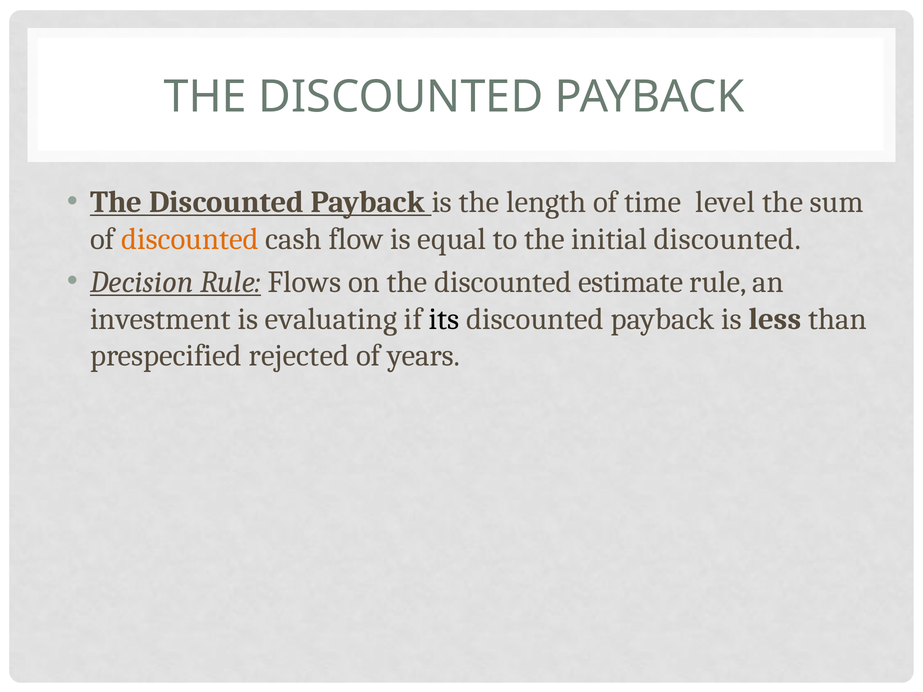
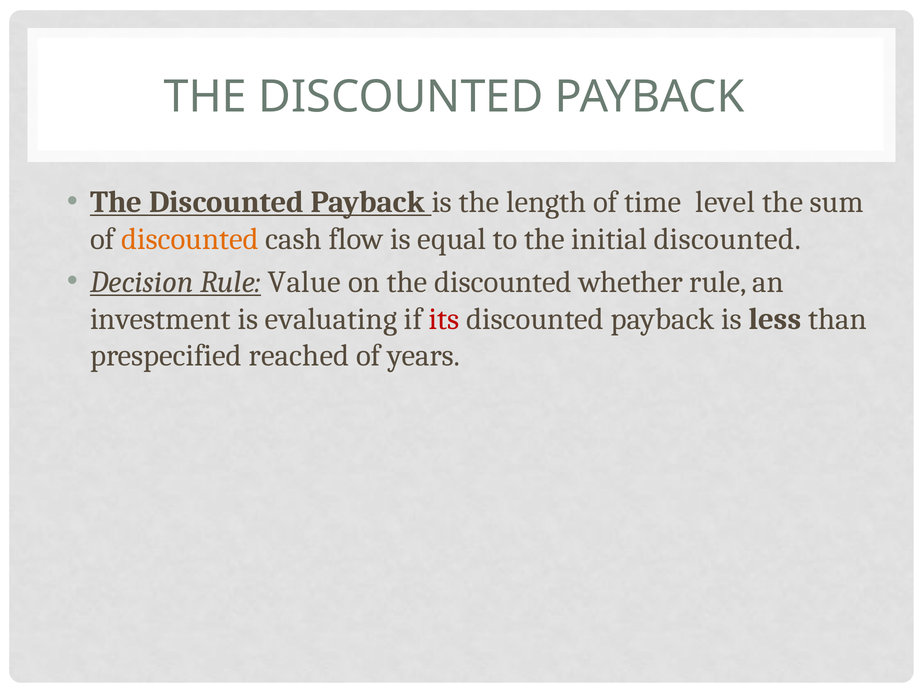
Flows: Flows -> Value
estimate: estimate -> whether
its colour: black -> red
rejected: rejected -> reached
